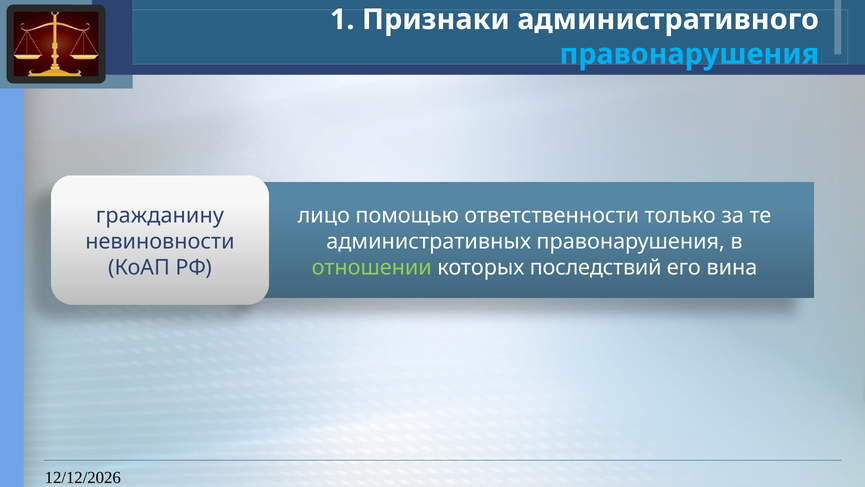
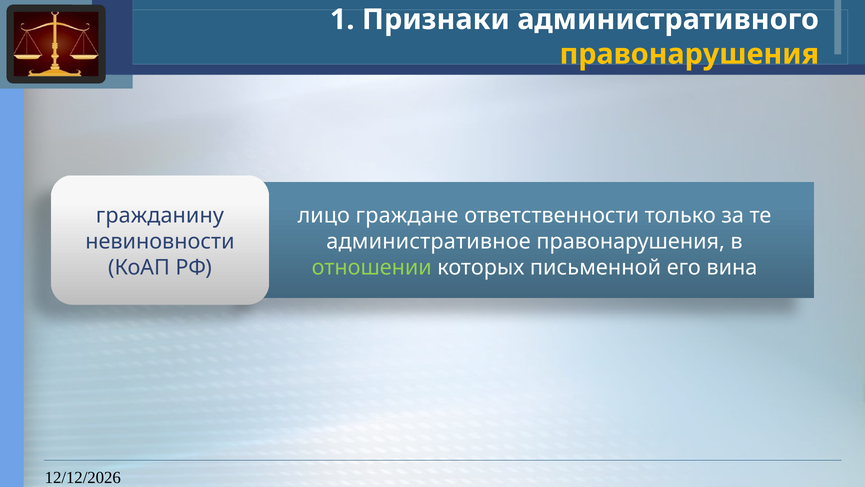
правонарушения at (689, 54) colour: light blue -> yellow
помощью: помощью -> граждане
административных: административных -> административное
последствий: последствий -> письменной
